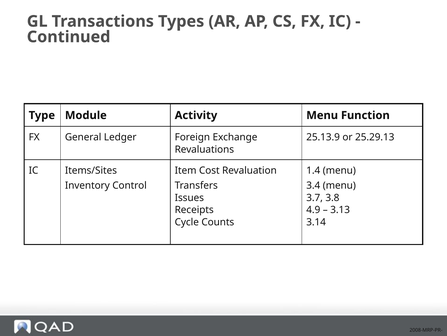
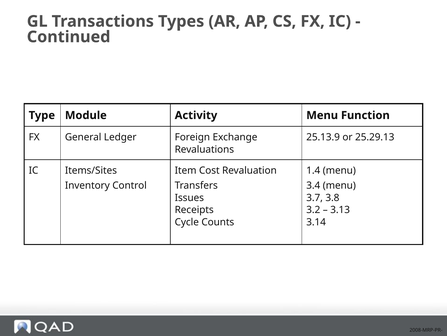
4.9: 4.9 -> 3.2
